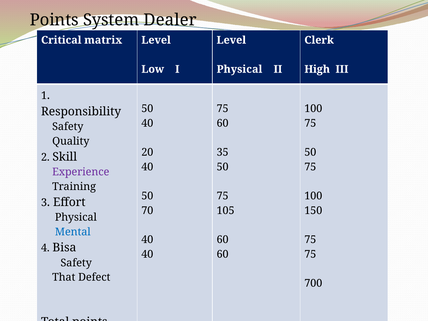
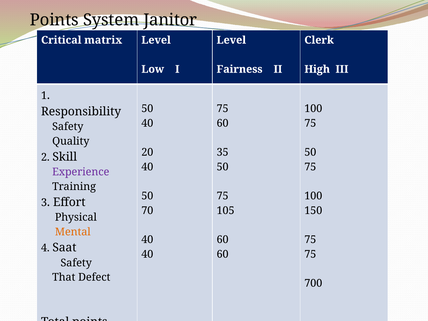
Dealer: Dealer -> Janitor
Physical at (239, 69): Physical -> Fairness
Mental colour: blue -> orange
Bisa: Bisa -> Saat
